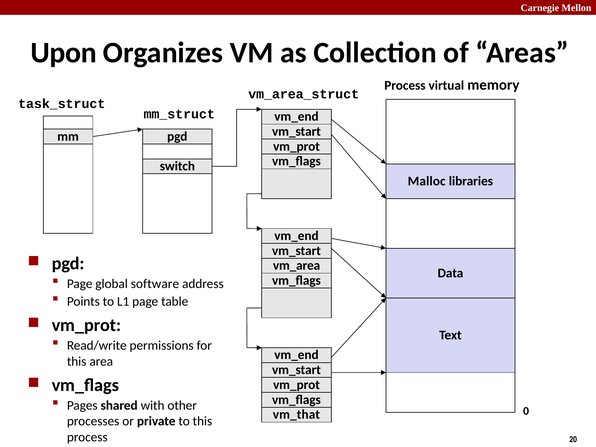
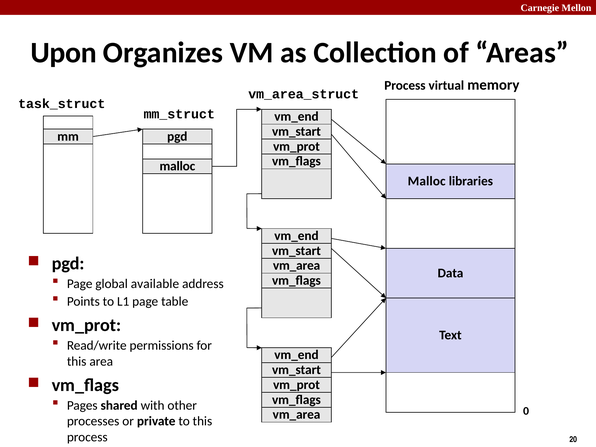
switch at (177, 166): switch -> malloc
software: software -> available
vm_that at (296, 415): vm_that -> vm_area
